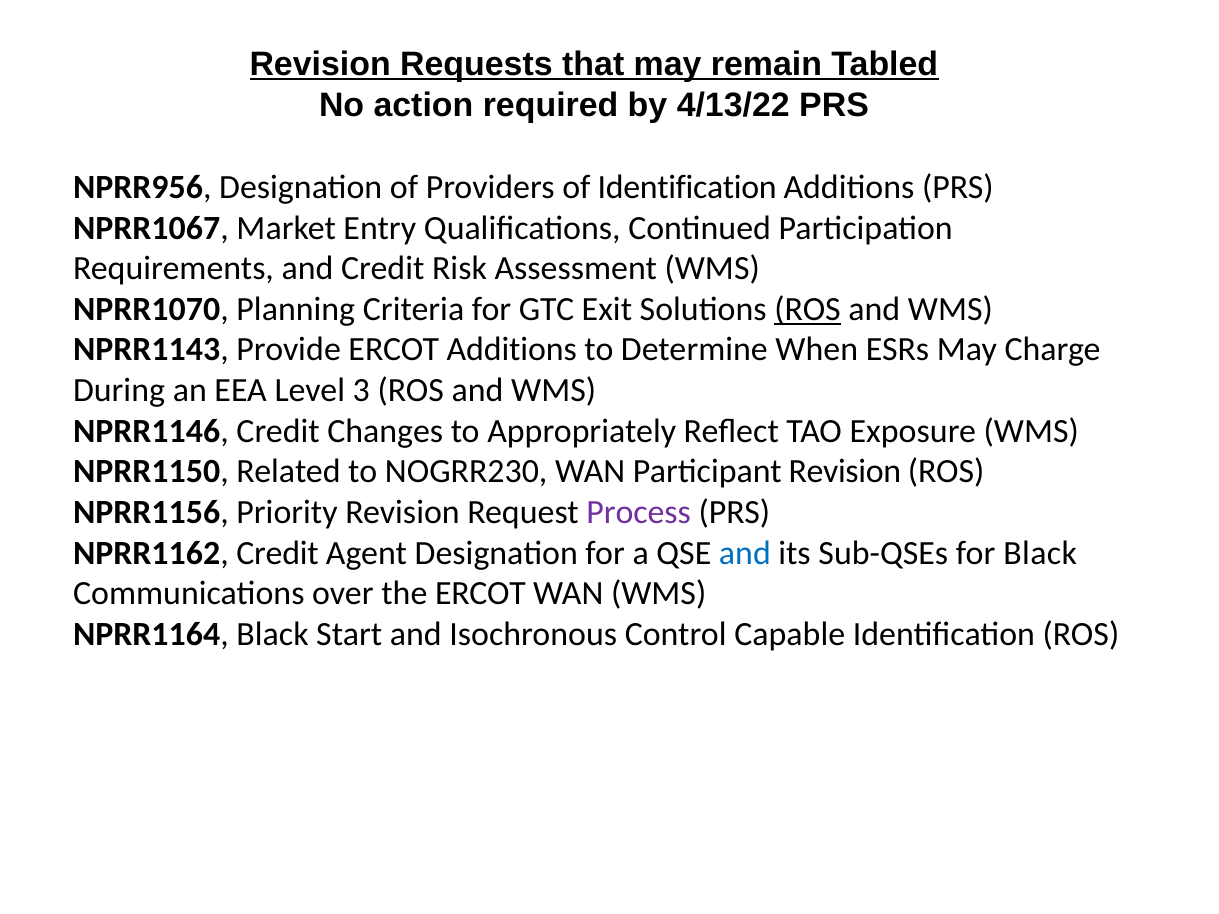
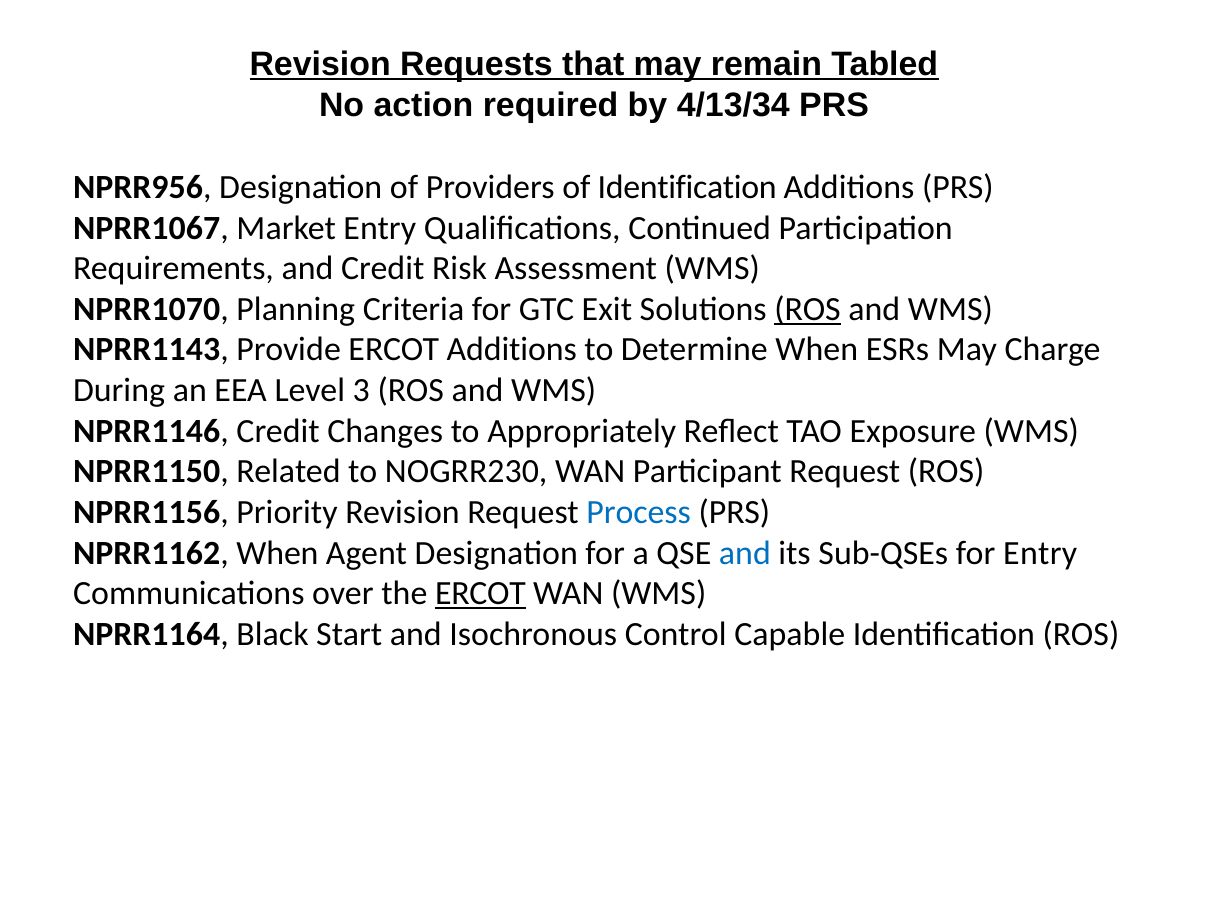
4/13/22: 4/13/22 -> 4/13/34
Participant Revision: Revision -> Request
Process colour: purple -> blue
NPRR1162 Credit: Credit -> When
for Black: Black -> Entry
ERCOT at (480, 594) underline: none -> present
